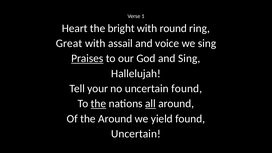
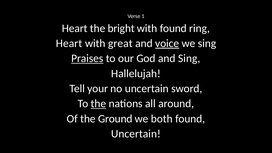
with round: round -> found
Great at (69, 43): Great -> Heart
assail: assail -> great
voice underline: none -> present
uncertain found: found -> sword
all underline: present -> none
the Around: Around -> Ground
yield: yield -> both
